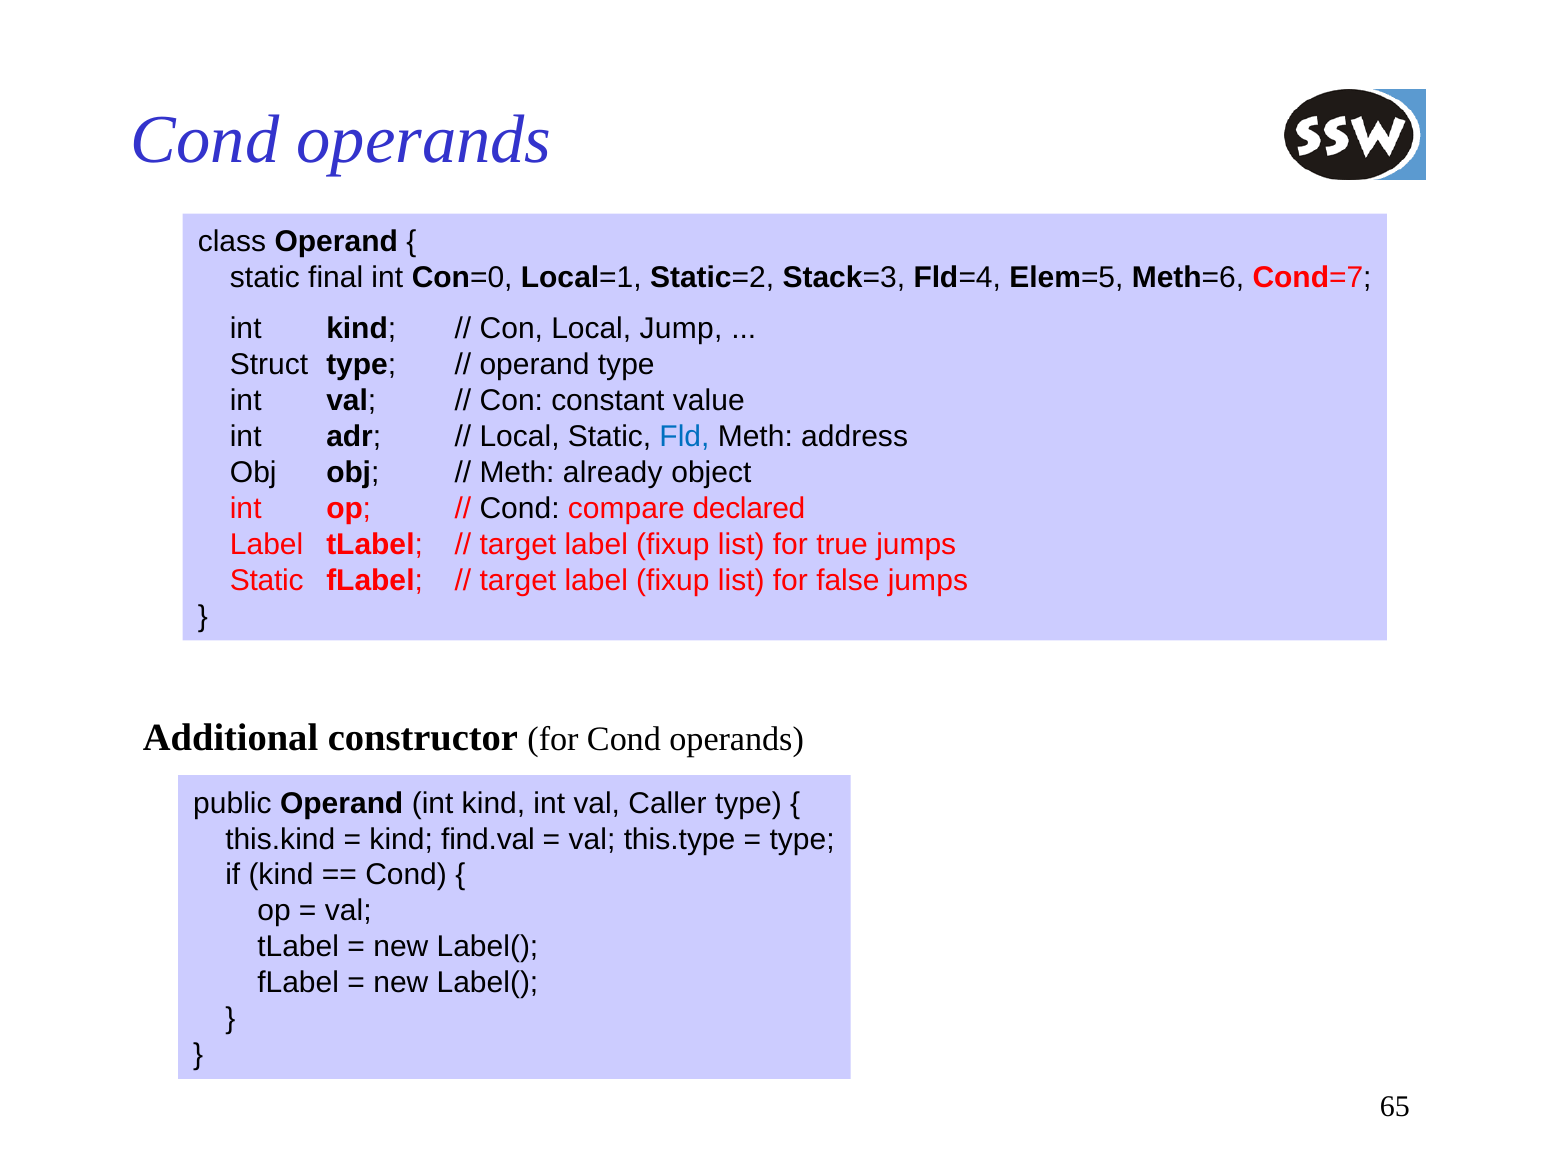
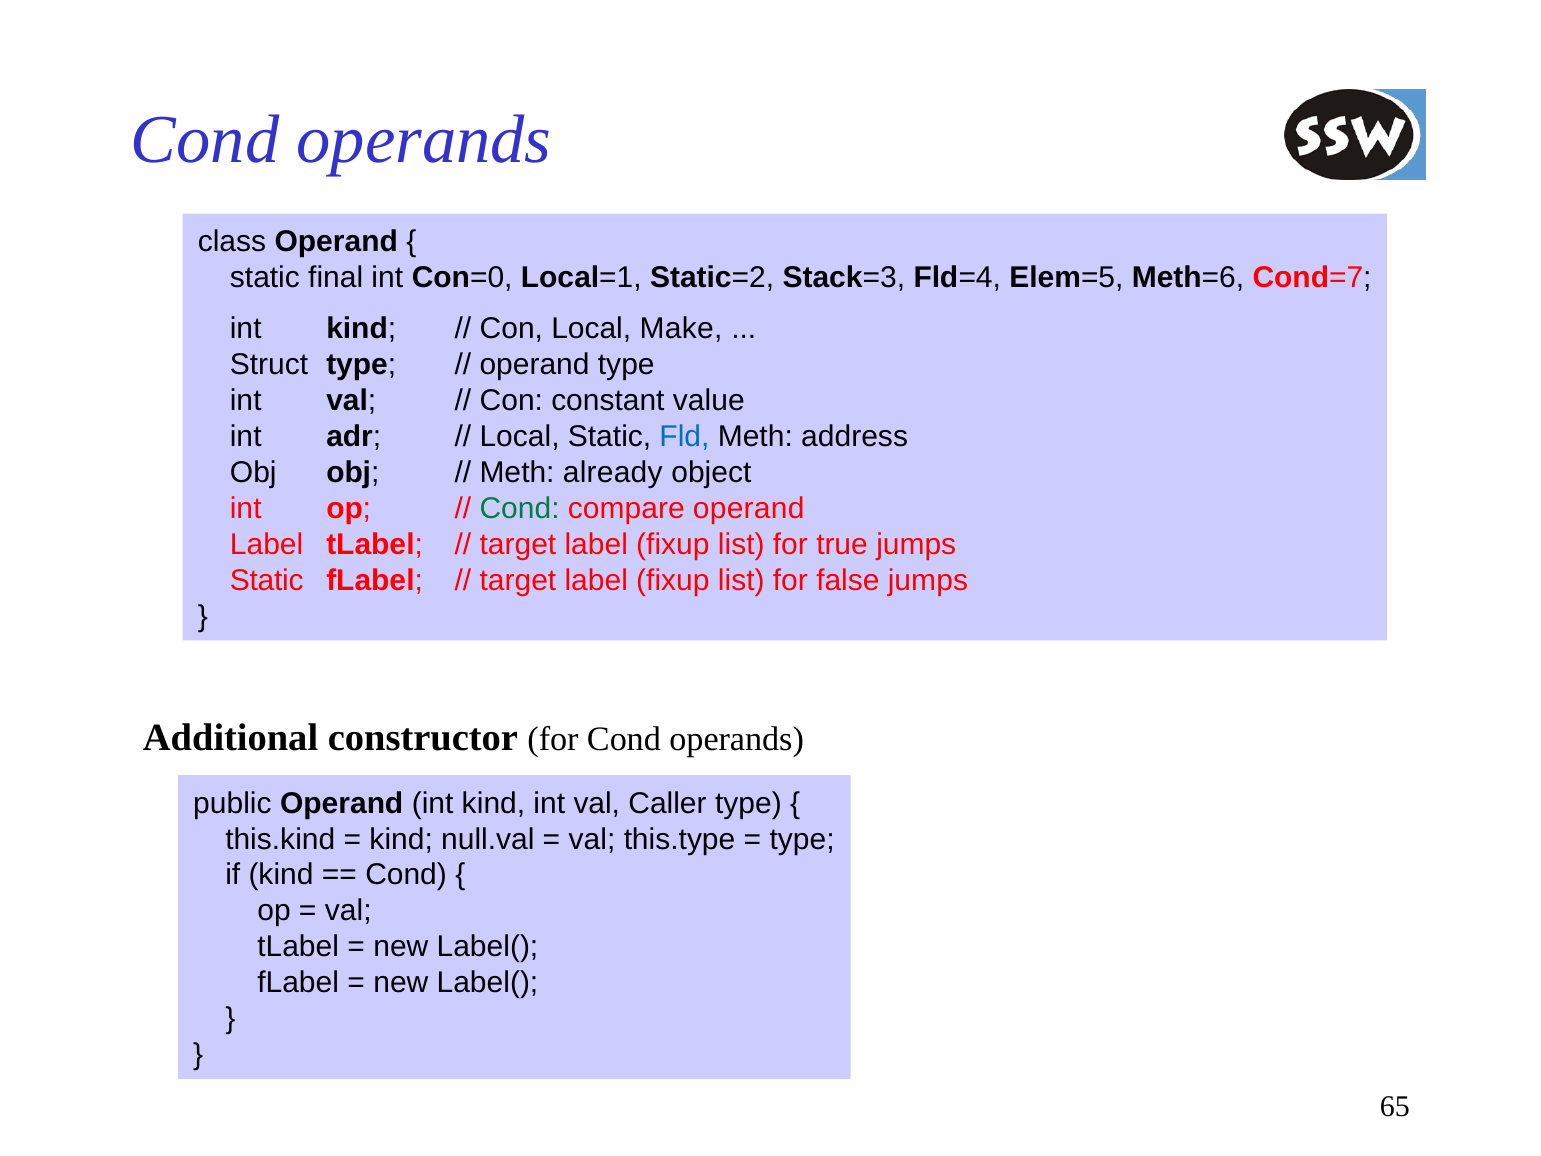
Jump: Jump -> Make
Cond at (520, 508) colour: black -> green
compare declared: declared -> operand
find.val: find.val -> null.val
